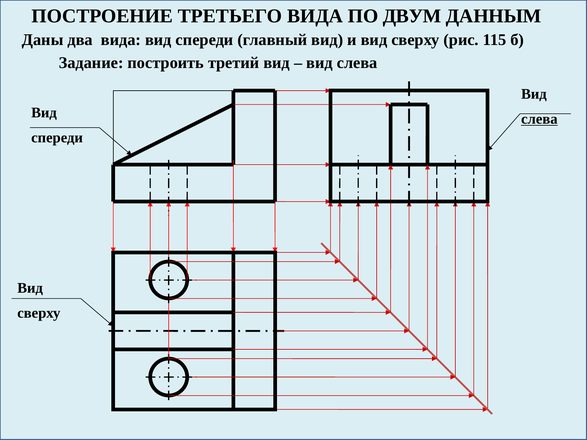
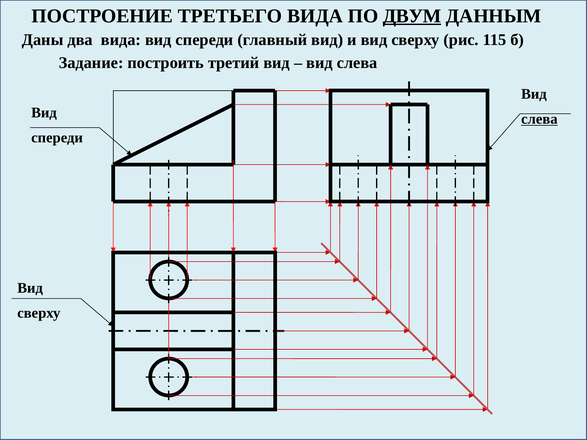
ДВУМ underline: none -> present
